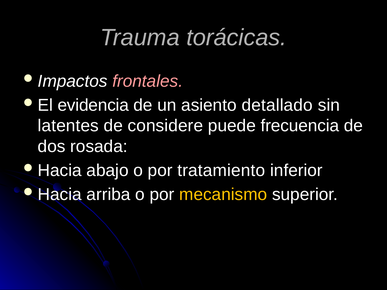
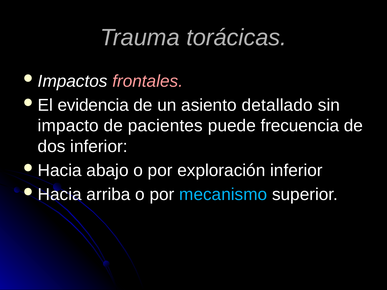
latentes: latentes -> impacto
considere: considere -> pacientes
dos rosada: rosada -> inferior
tratamiento: tratamiento -> exploración
mecanismo colour: yellow -> light blue
